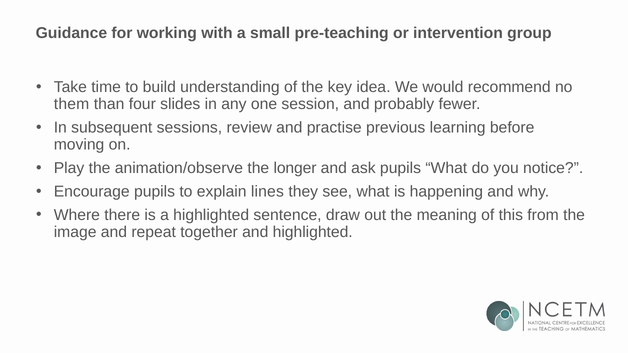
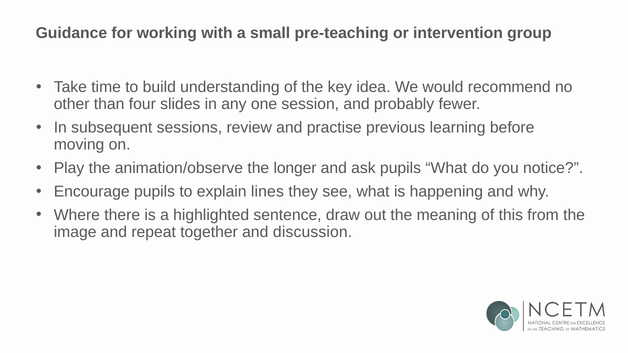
them: them -> other
and highlighted: highlighted -> discussion
